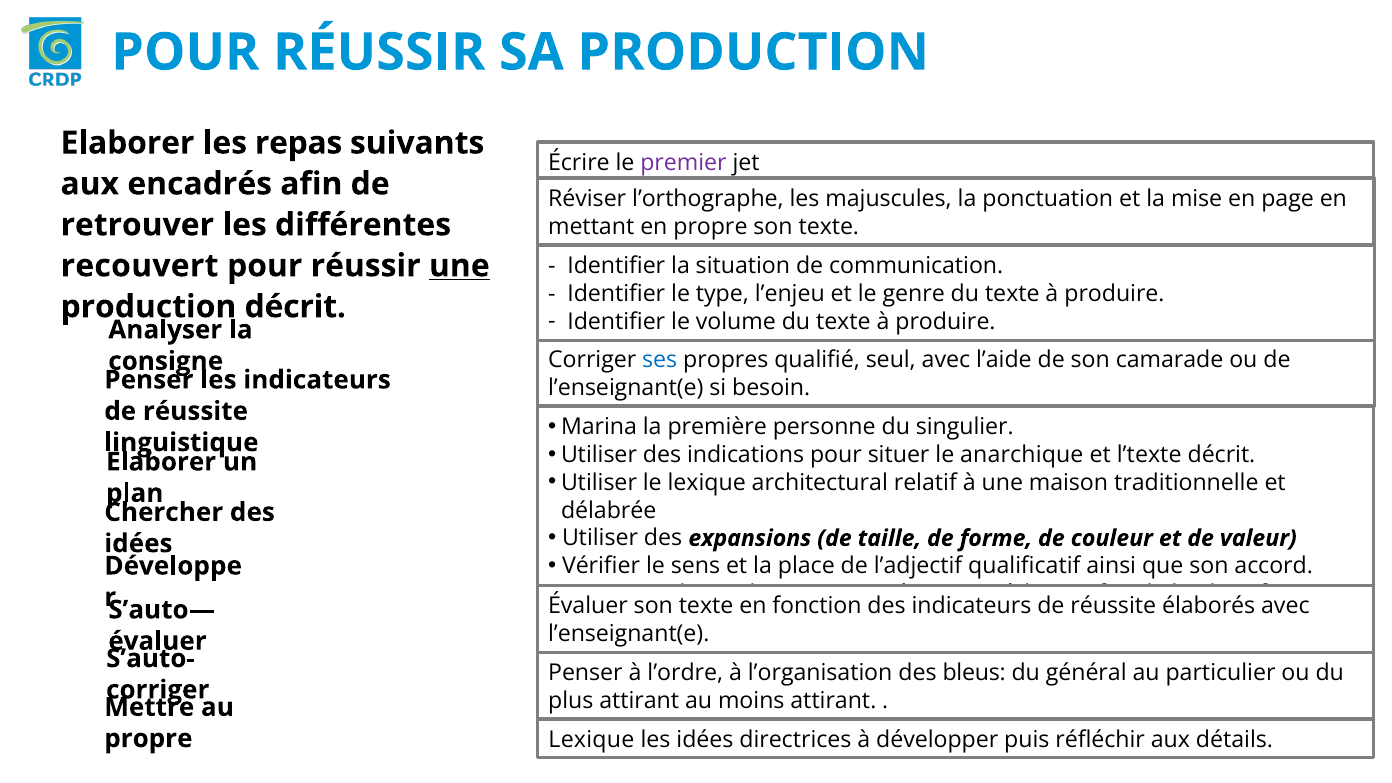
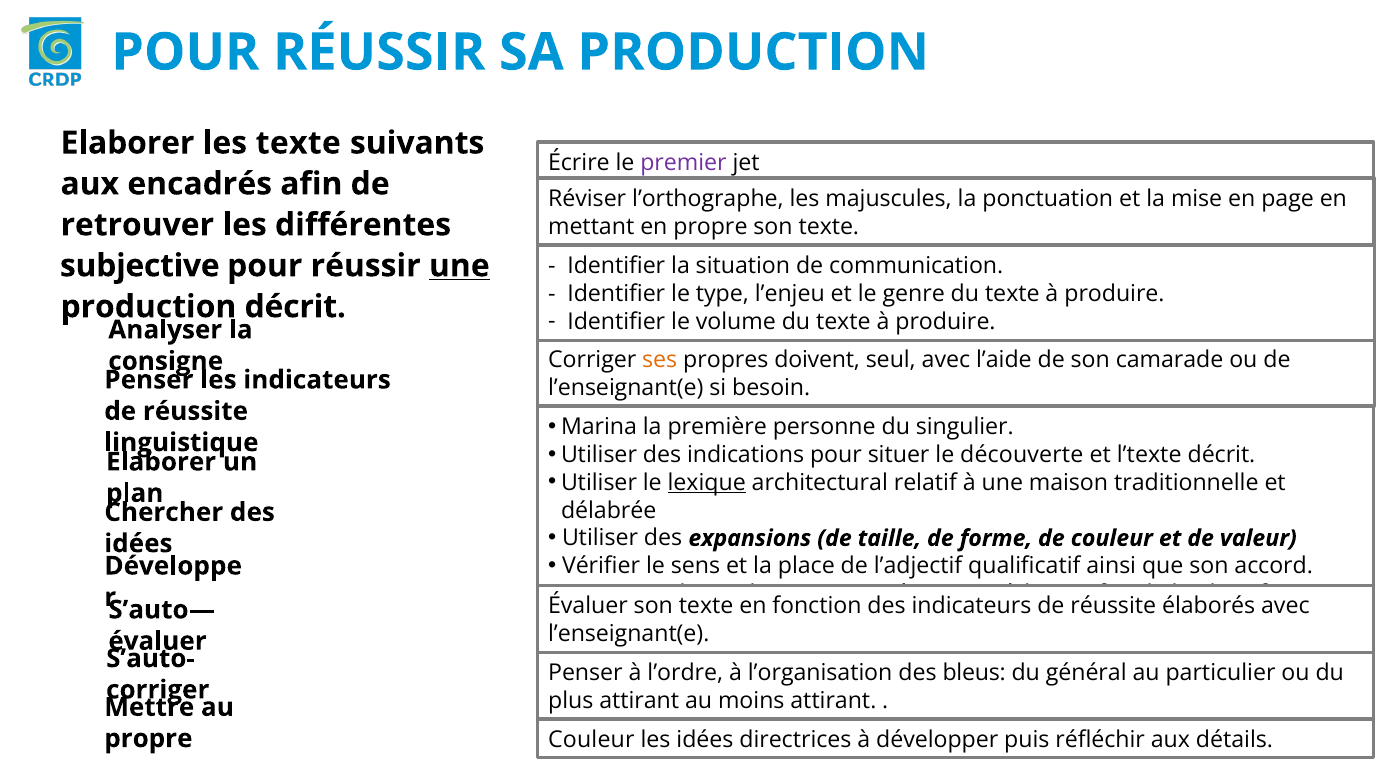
les repas: repas -> texte
recouvert: recouvert -> subjective
ses colour: blue -> orange
qualifié: qualifié -> doivent
anarchique: anarchique -> découverte
lexique at (707, 483) underline: none -> present
Lexique at (591, 740): Lexique -> Couleur
